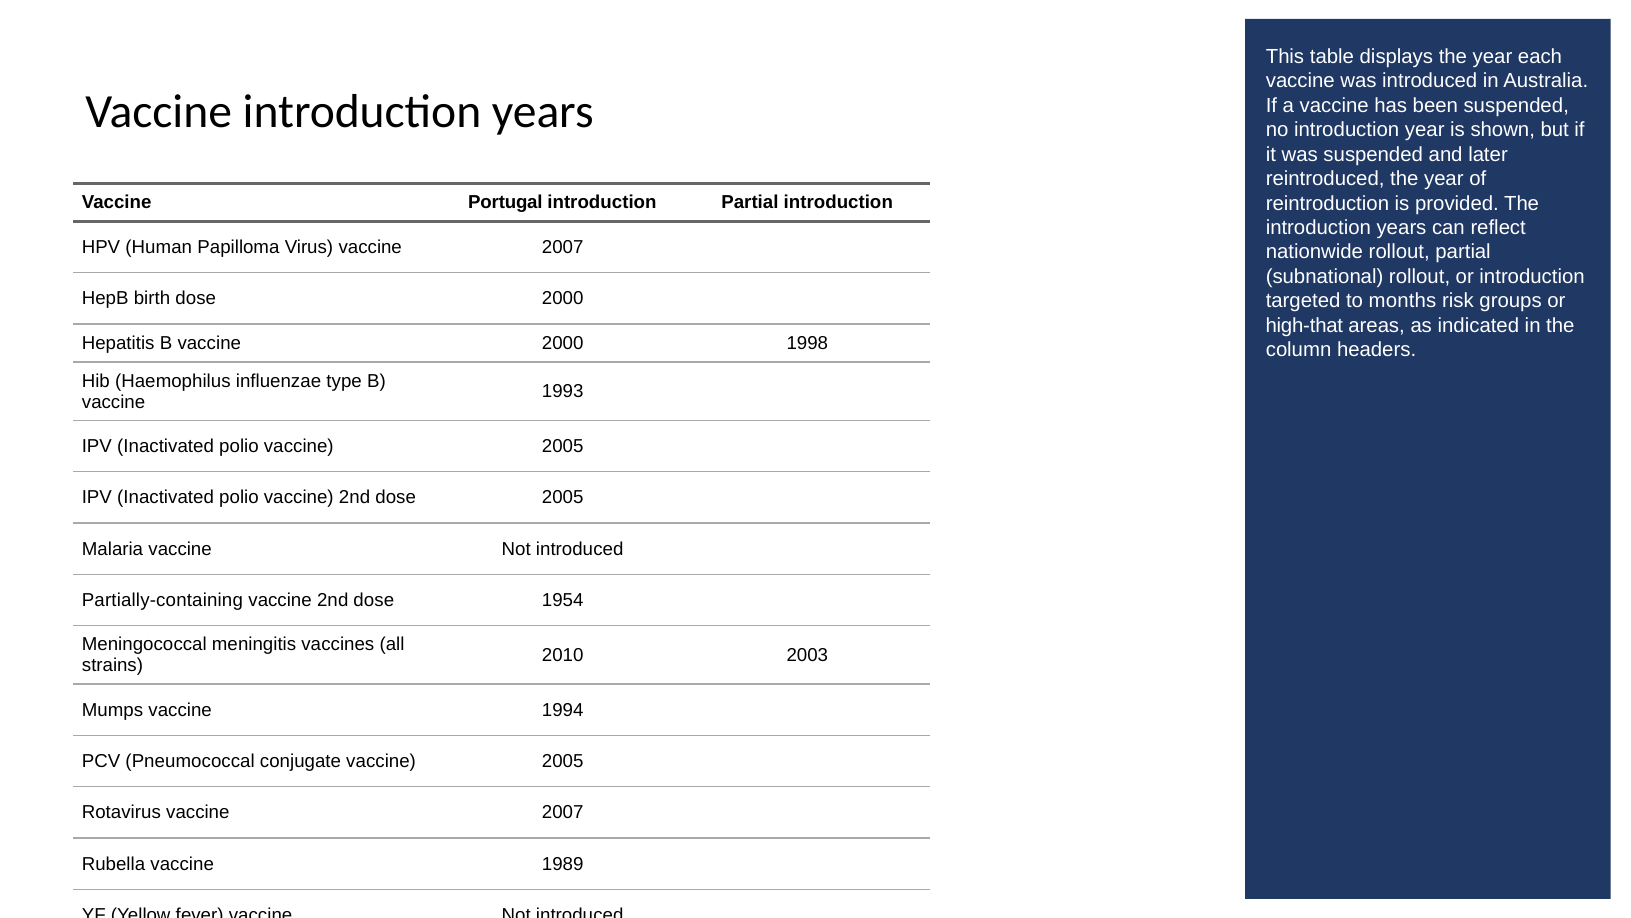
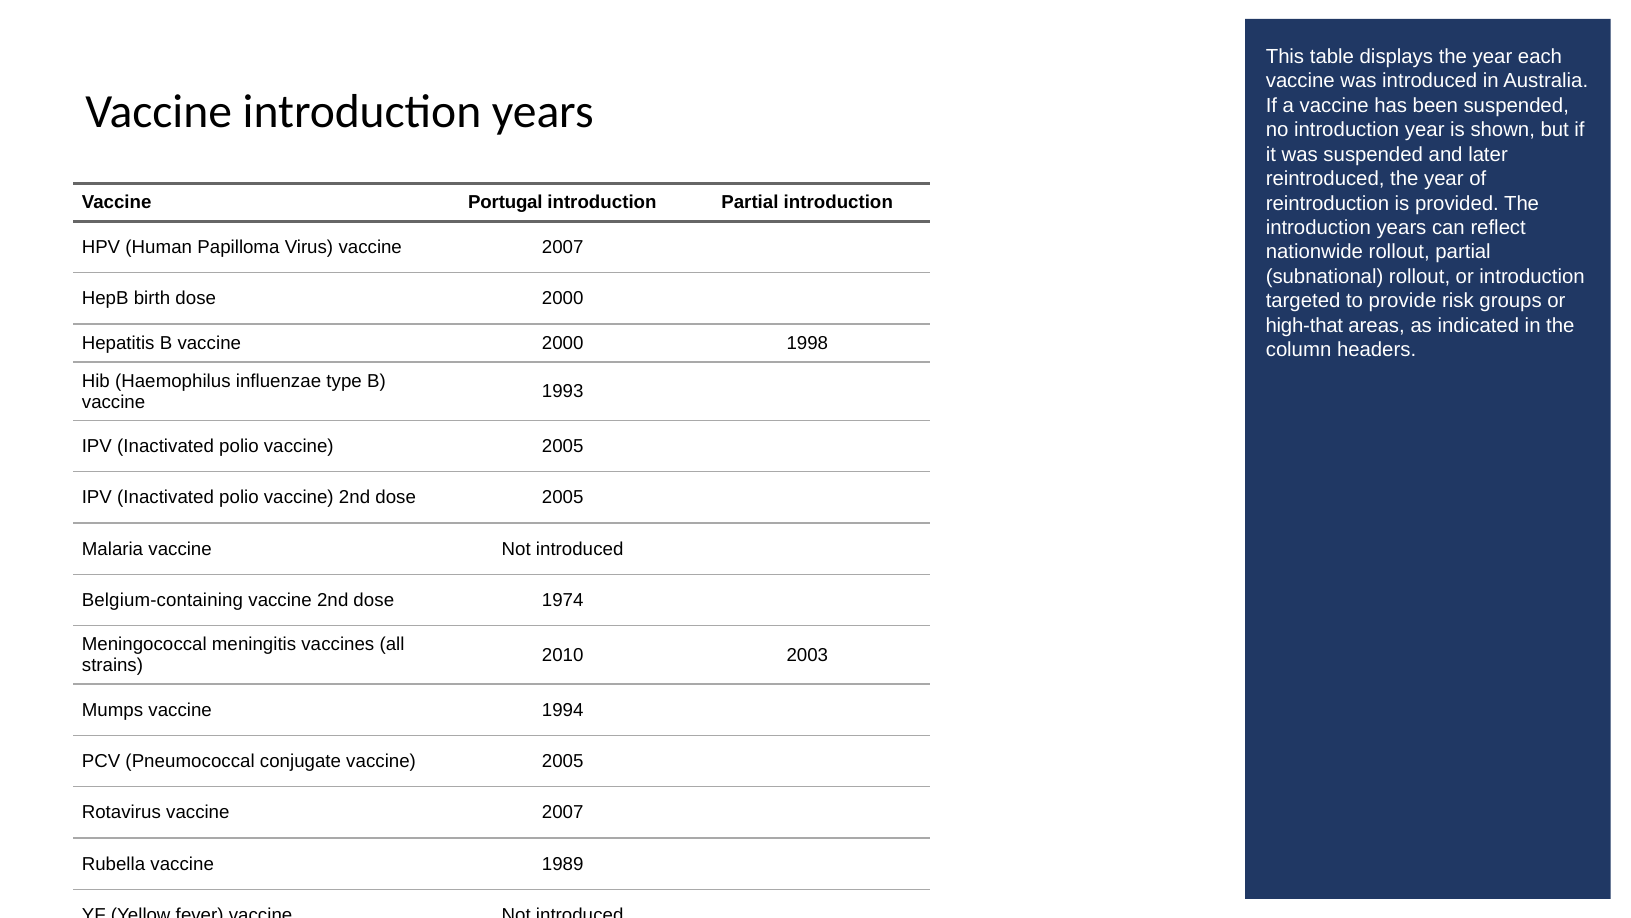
months: months -> provide
Partially-containing: Partially-containing -> Belgium-containing
1954: 1954 -> 1974
